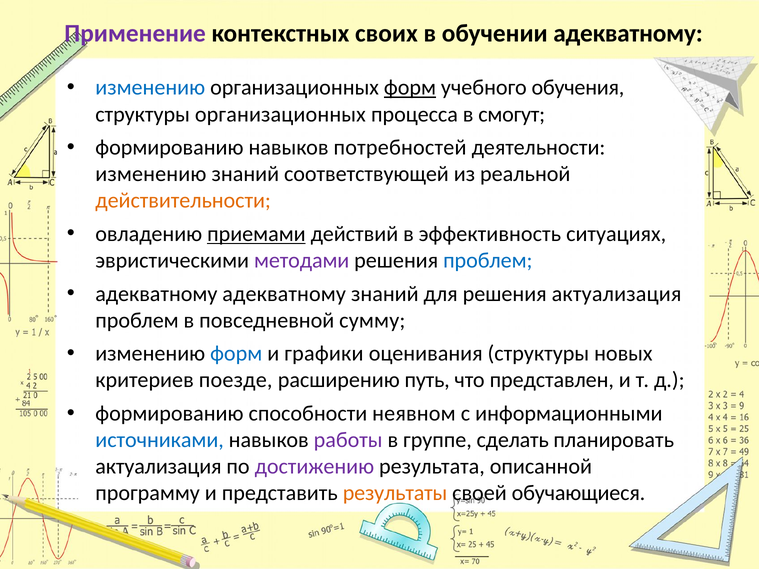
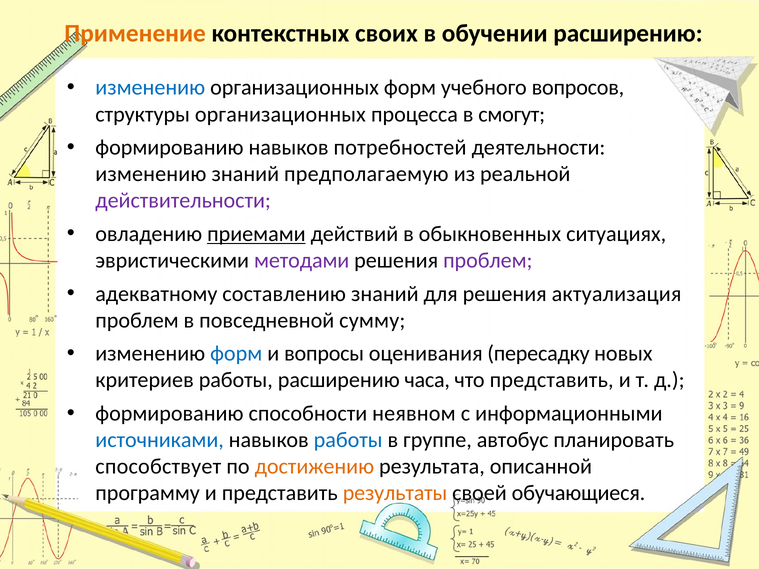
Применение colour: purple -> orange
обучении адекватному: адекватному -> расширению
форм at (410, 88) underline: present -> none
обучения: обучения -> вопросов
соответствующей: соответствующей -> предполагаемую
действительности colour: orange -> purple
эффективность: эффективность -> обыкновенных
проблем at (488, 261) colour: blue -> purple
адекватному адекватному: адекватному -> составлению
графики: графики -> вопросы
оценивания структуры: структуры -> пересадку
критериев поезде: поезде -> работы
путь: путь -> часа
что представлен: представлен -> представить
работы at (348, 440) colour: purple -> blue
сделать: сделать -> автобус
актуализация at (158, 467): актуализация -> способствует
достижению colour: purple -> orange
